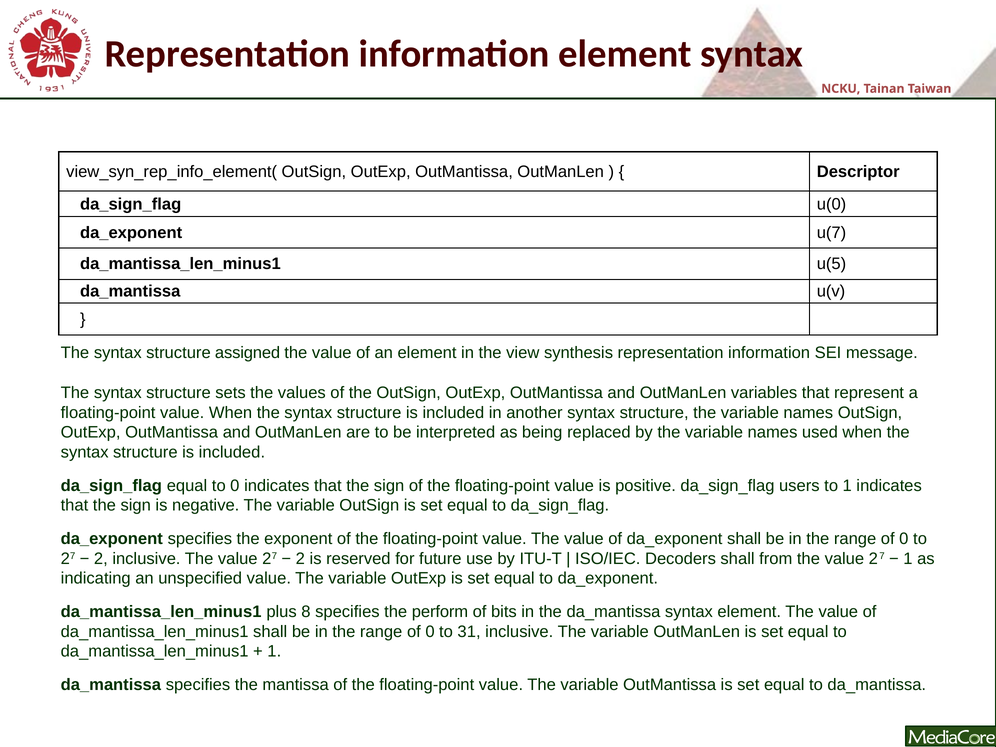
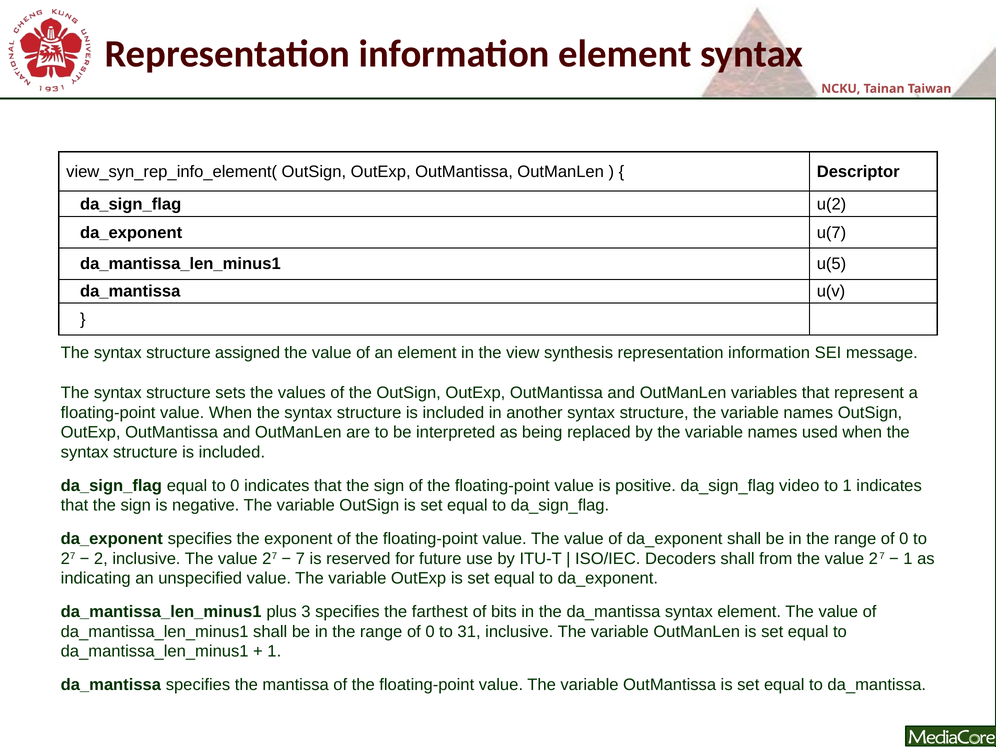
u(0: u(0 -> u(2
users: users -> video
2 at (300, 559): 2 -> 7
8: 8 -> 3
perform: perform -> farthest
